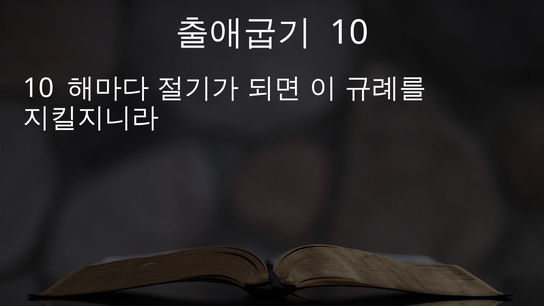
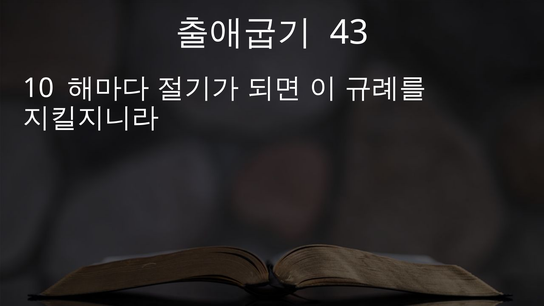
10 at (349, 33): 10 -> 43
